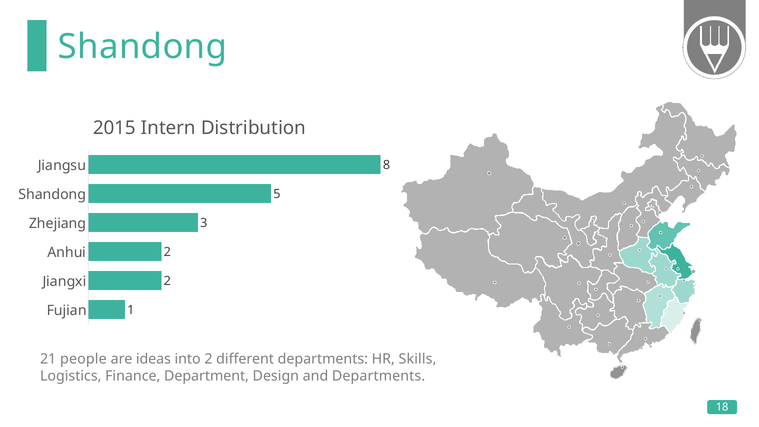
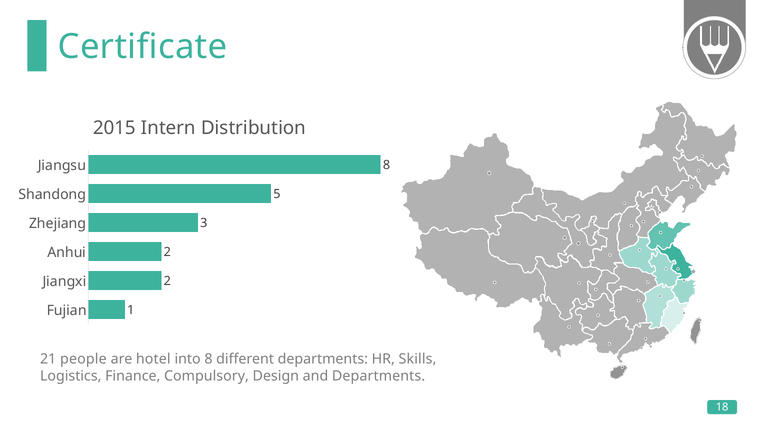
Shandong at (143, 47): Shandong -> Certificate
ideas: ideas -> hotel
into 2: 2 -> 8
Department: Department -> Compulsory
